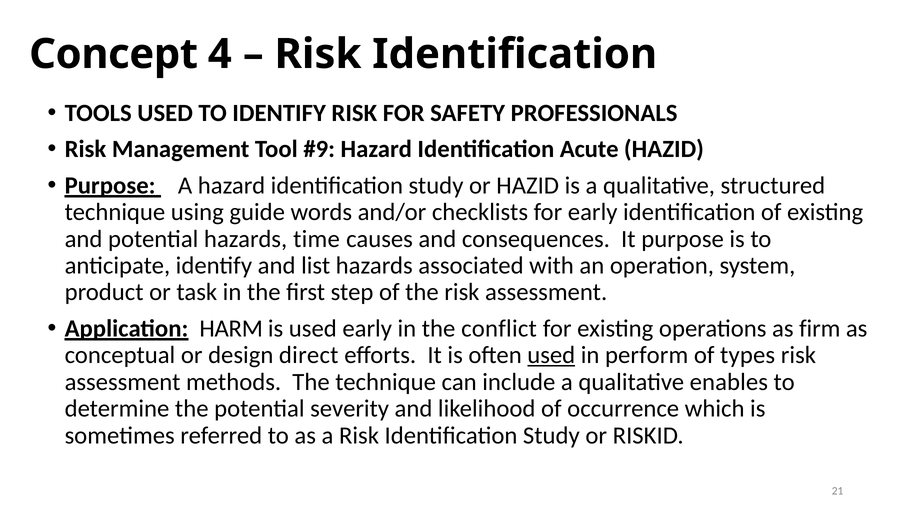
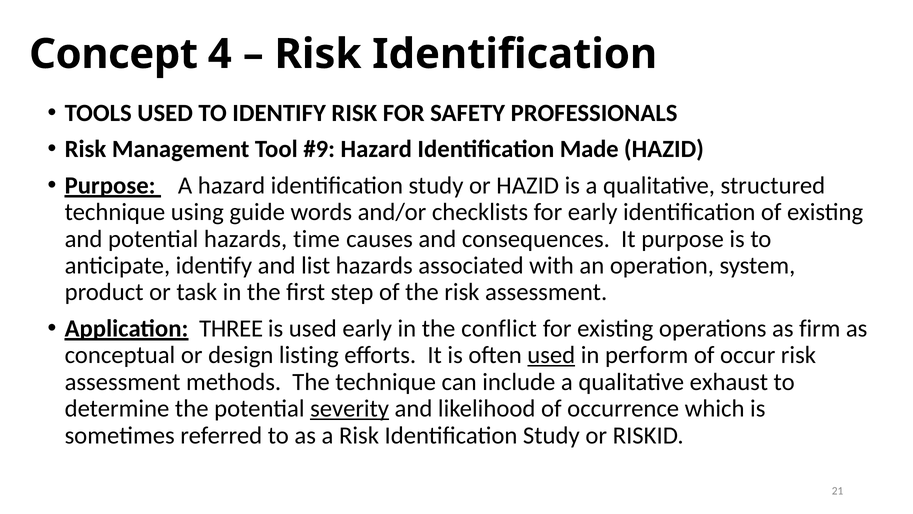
Acute: Acute -> Made
HARM: HARM -> THREE
direct: direct -> listing
types: types -> occur
enables: enables -> exhaust
severity underline: none -> present
